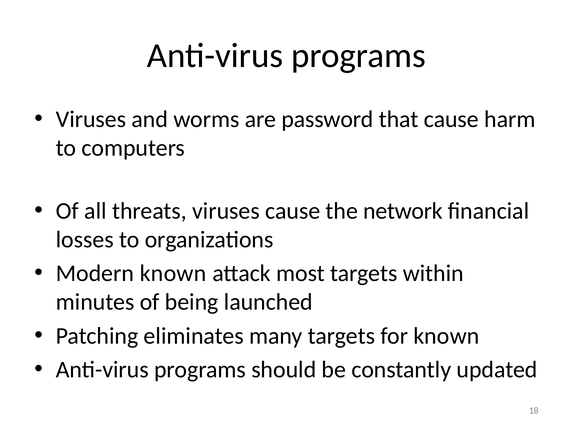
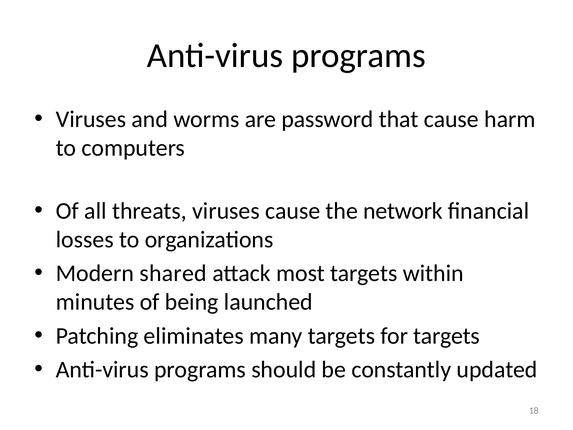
Modern known: known -> shared
for known: known -> targets
